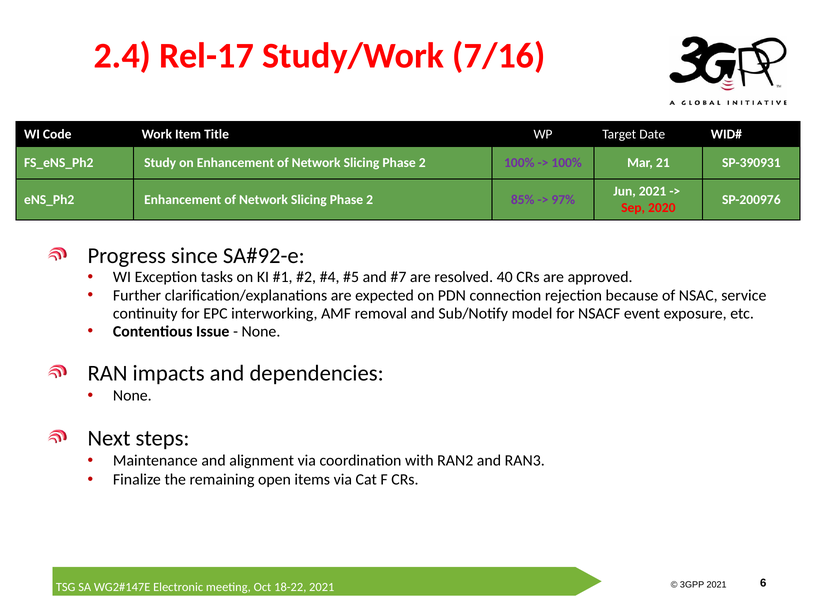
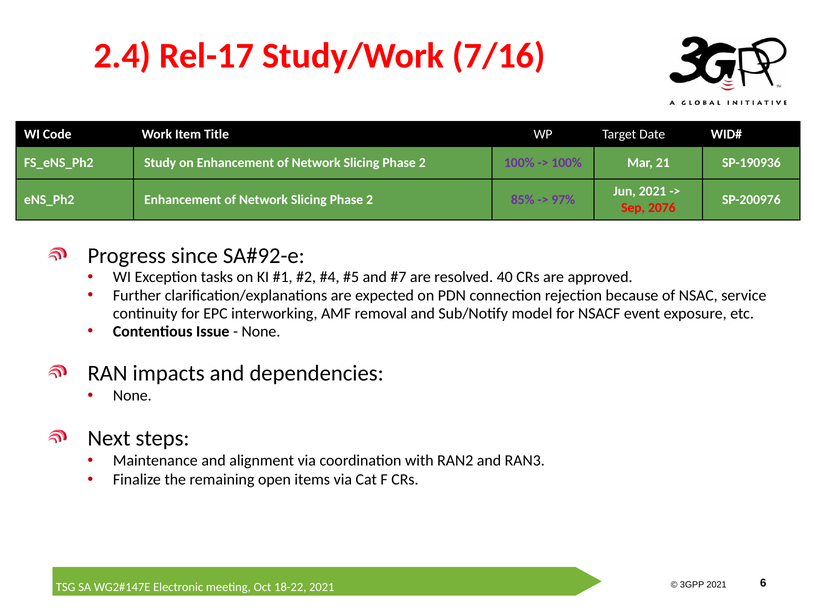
SP-390931: SP-390931 -> SP-190936
2020: 2020 -> 2076
